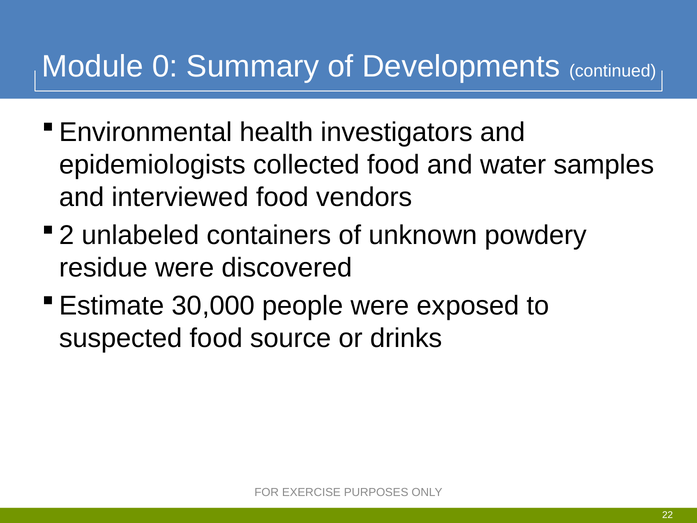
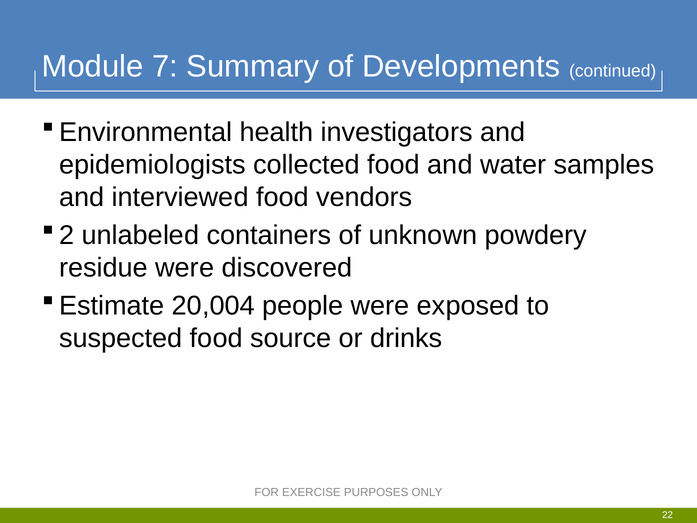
0: 0 -> 7
30,000: 30,000 -> 20,004
